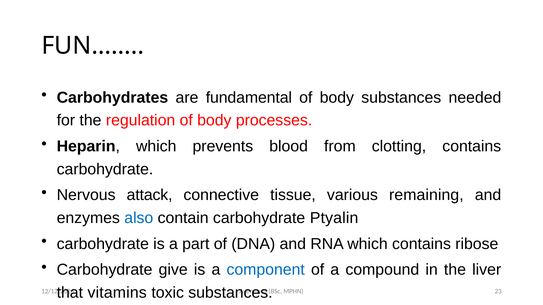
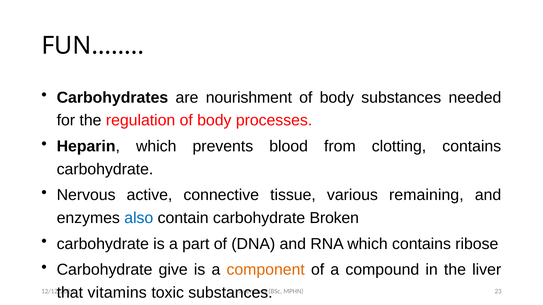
fundamental: fundamental -> nourishment
attack: attack -> active
Ptyalin: Ptyalin -> Broken
component colour: blue -> orange
